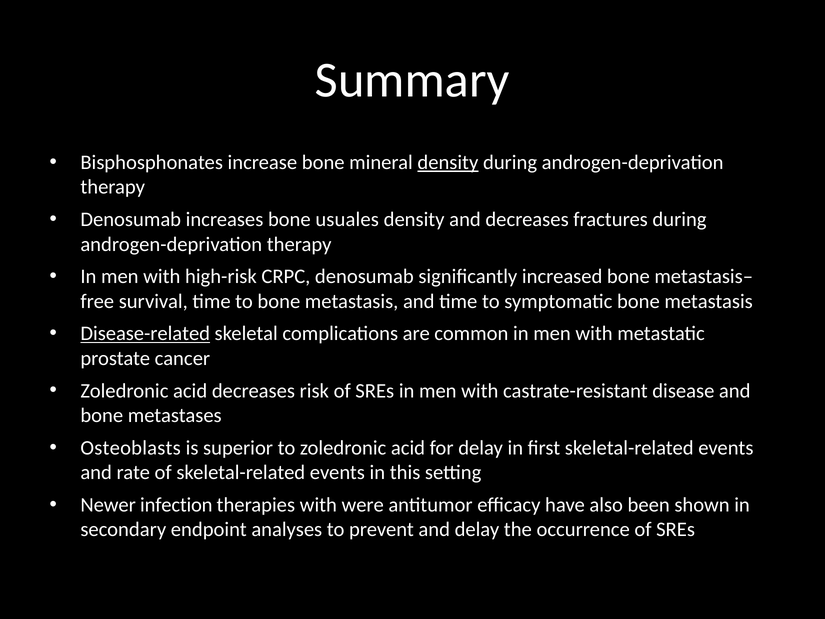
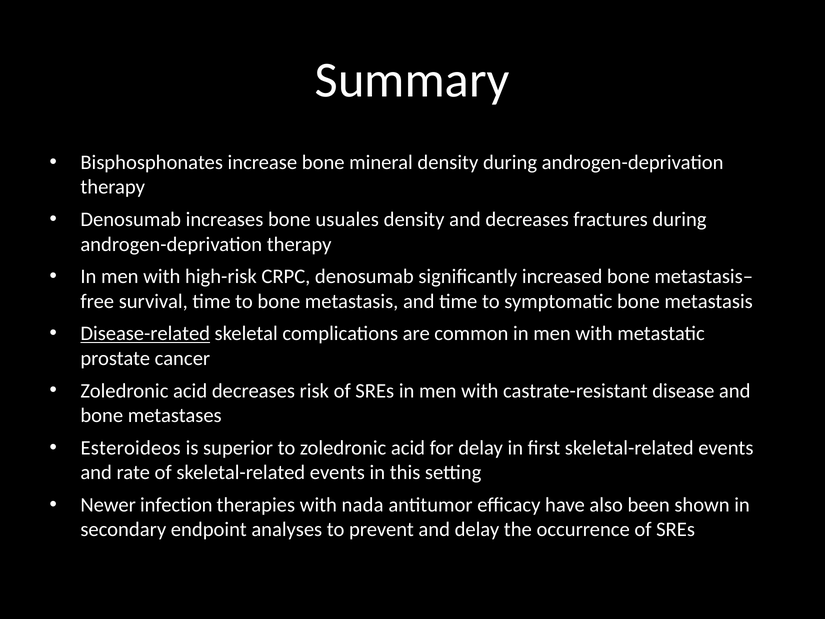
density at (448, 162) underline: present -> none
Osteoblasts: Osteoblasts -> Esteroideos
were: were -> nada
